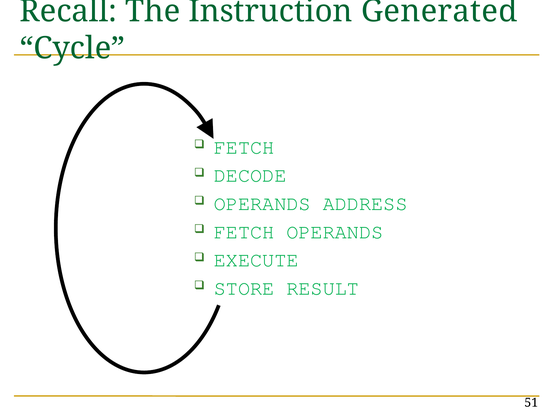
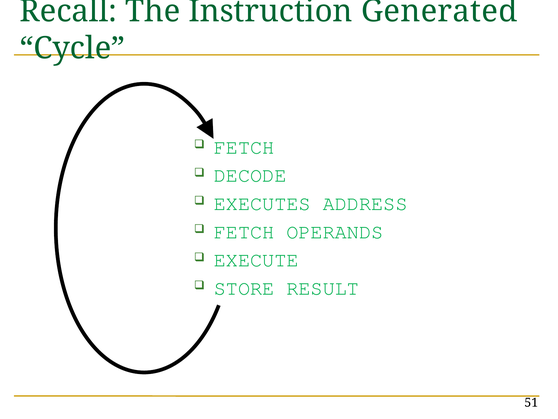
OPERANDS at (262, 203): OPERANDS -> EXECUTES
